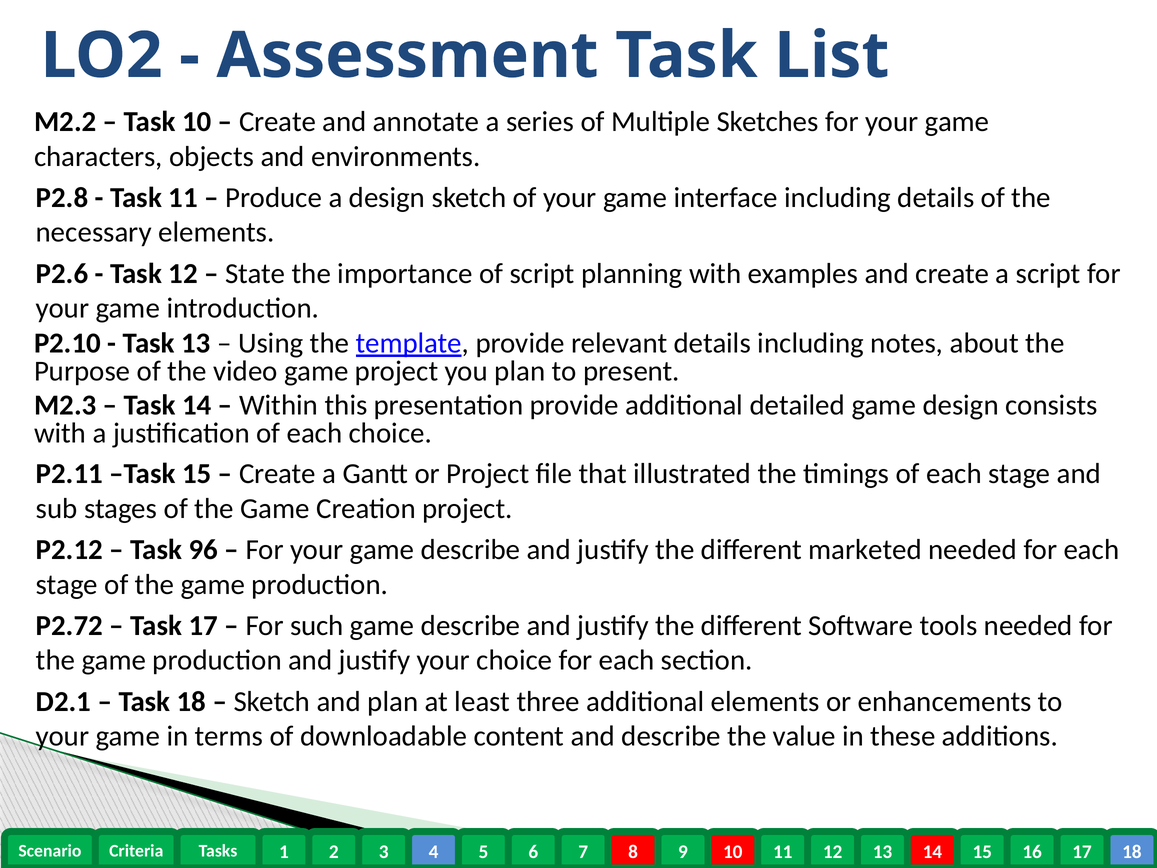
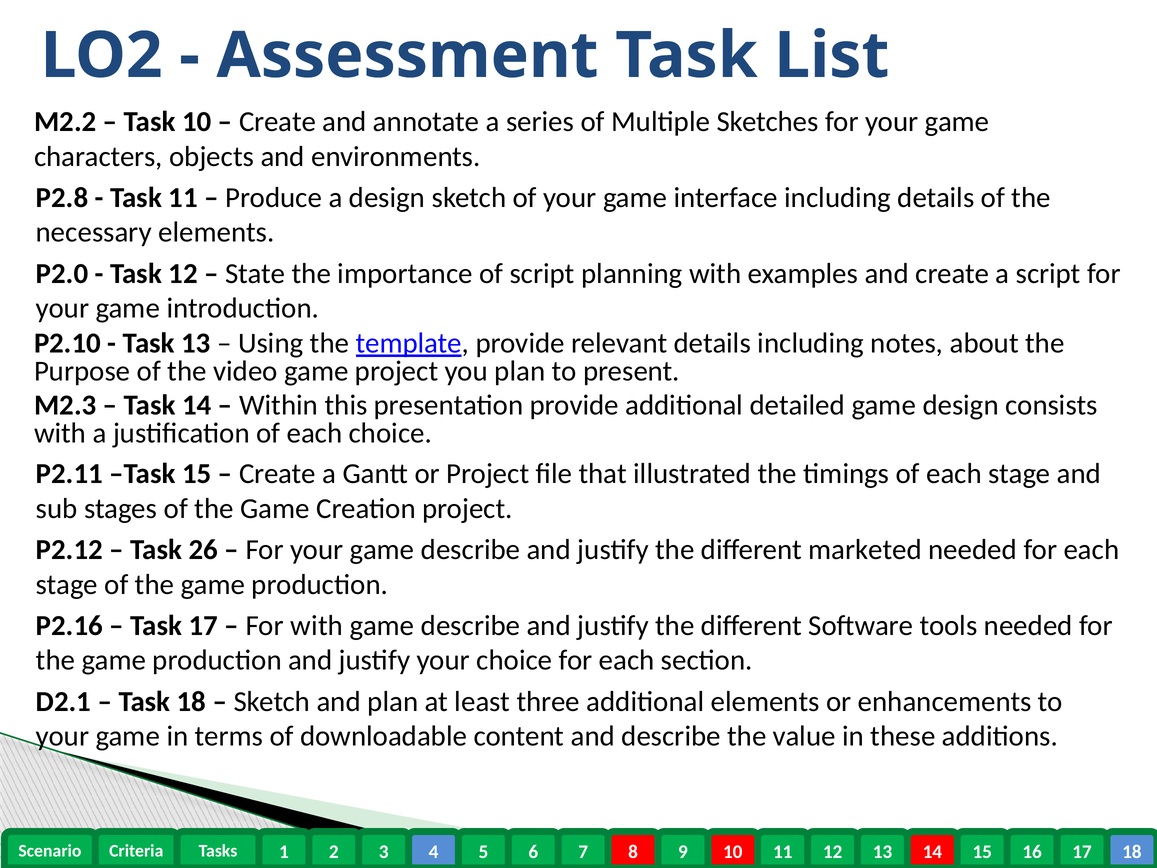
P2.6: P2.6 -> P2.0
96: 96 -> 26
P2.72: P2.72 -> P2.16
For such: such -> with
